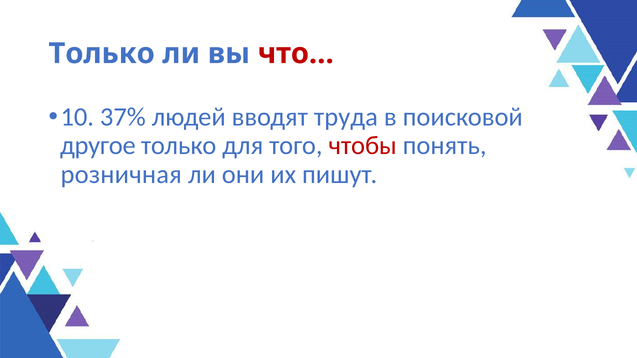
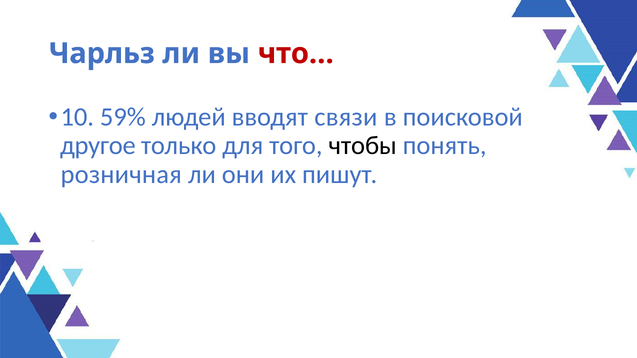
Только at (102, 54): Только -> Чарльз
37%: 37% -> 59%
труда: труда -> связи
чтобы colour: red -> black
